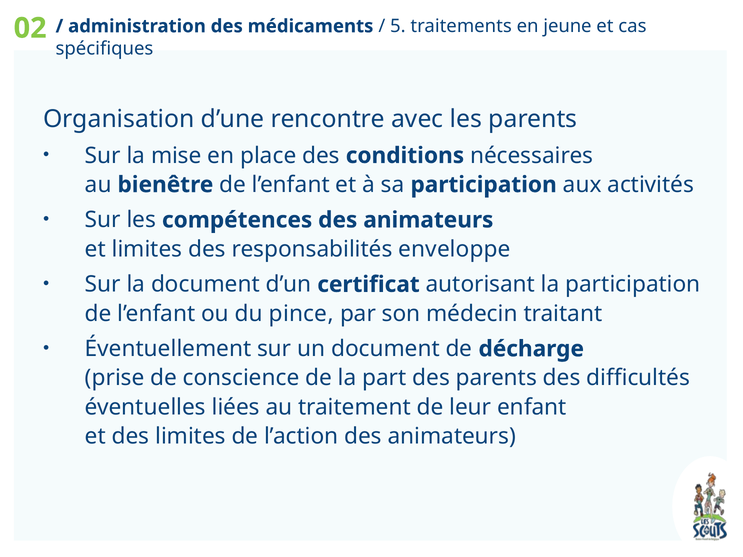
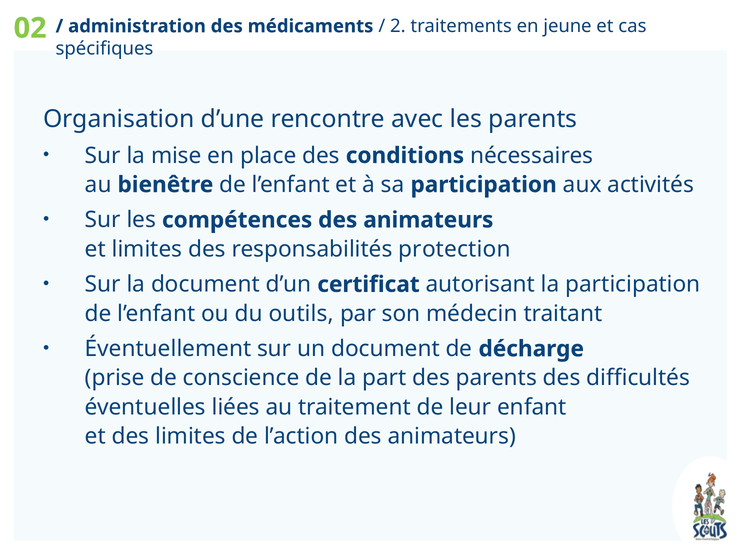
5: 5 -> 2
enveloppe: enveloppe -> protection
pince: pince -> outils
